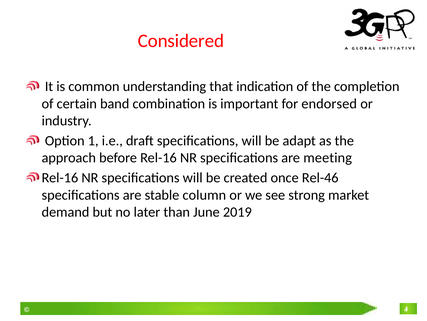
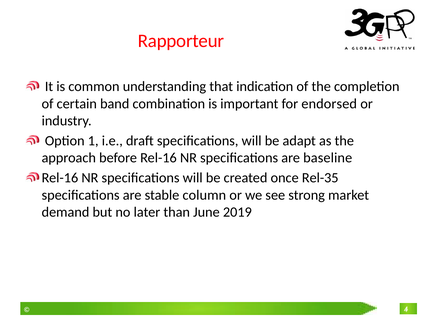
Considered: Considered -> Rapporteur
meeting: meeting -> baseline
Rel-46: Rel-46 -> Rel-35
